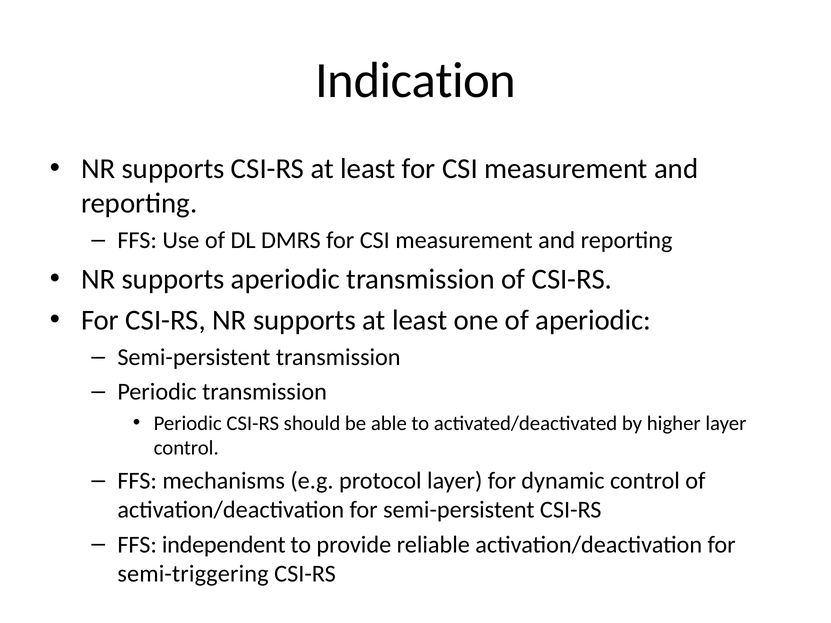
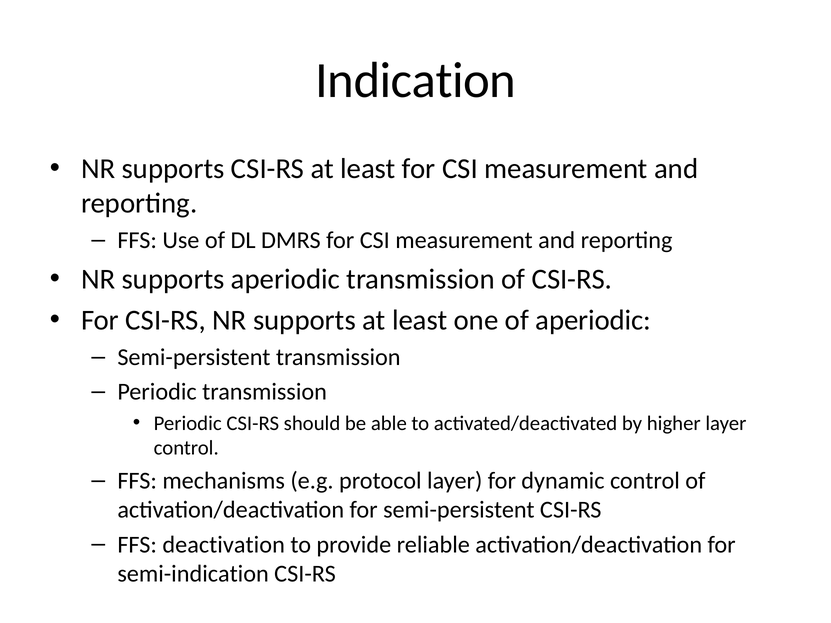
independent: independent -> deactivation
semi-triggering: semi-triggering -> semi-indication
